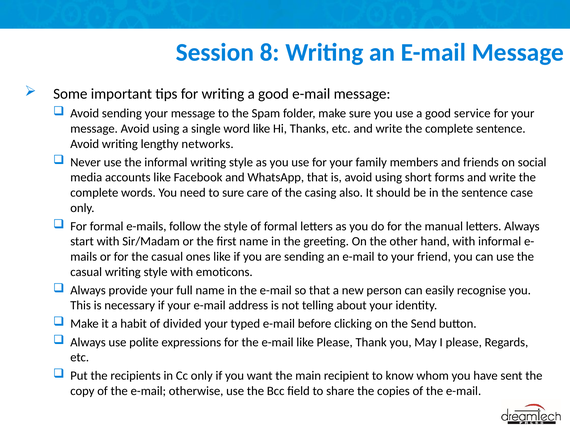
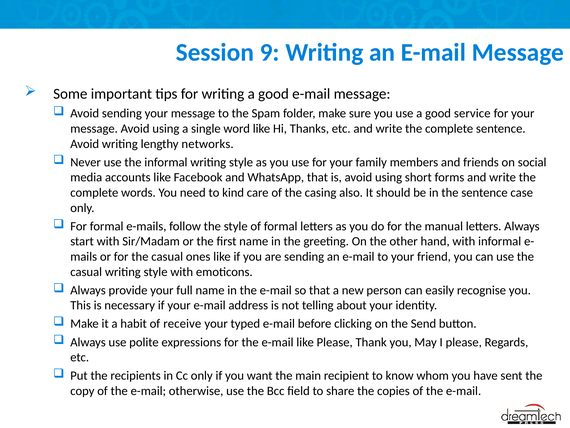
8: 8 -> 9
to sure: sure -> kind
divided: divided -> receive
